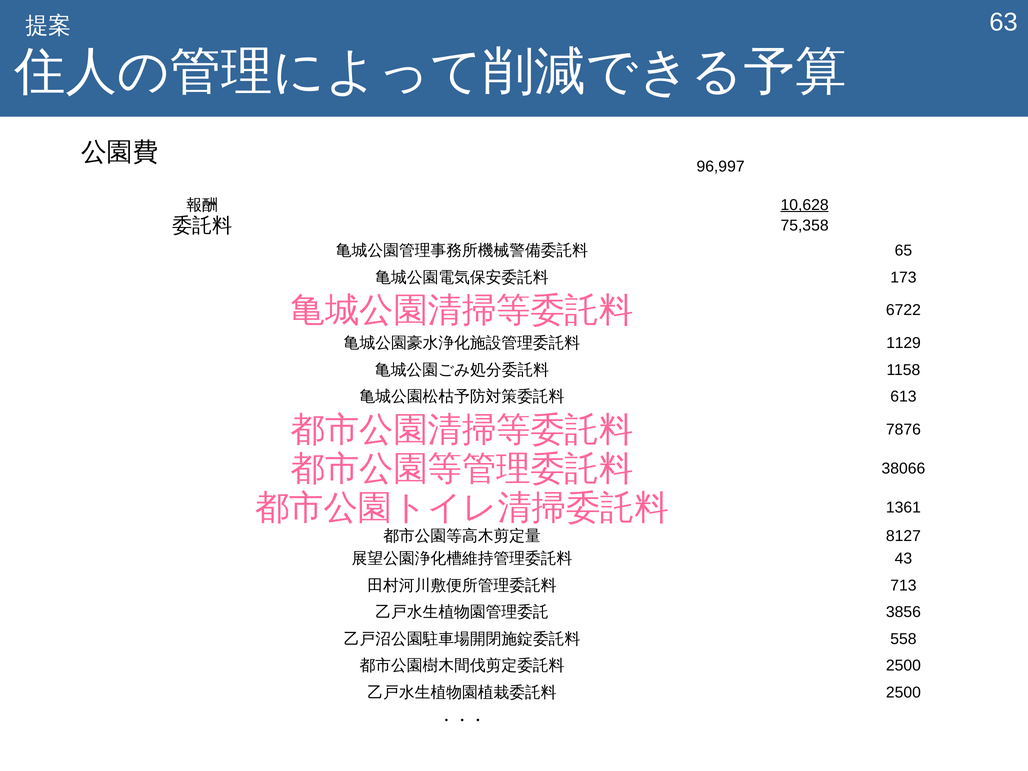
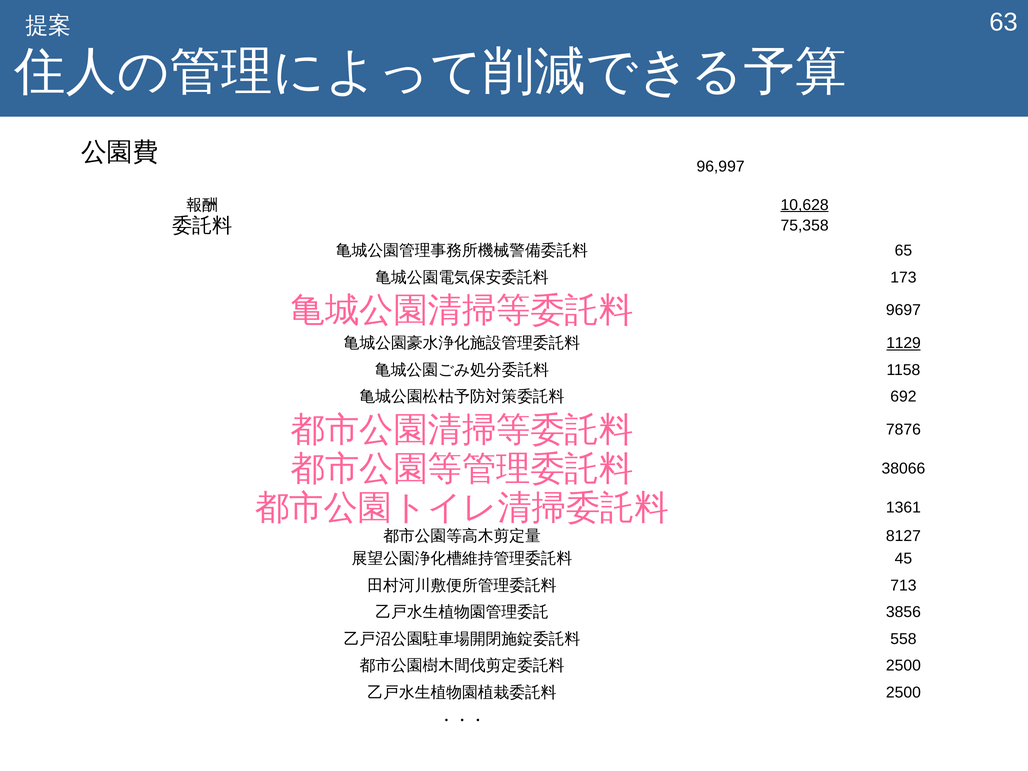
6722: 6722 -> 9697
1129 underline: none -> present
613: 613 -> 692
43: 43 -> 45
